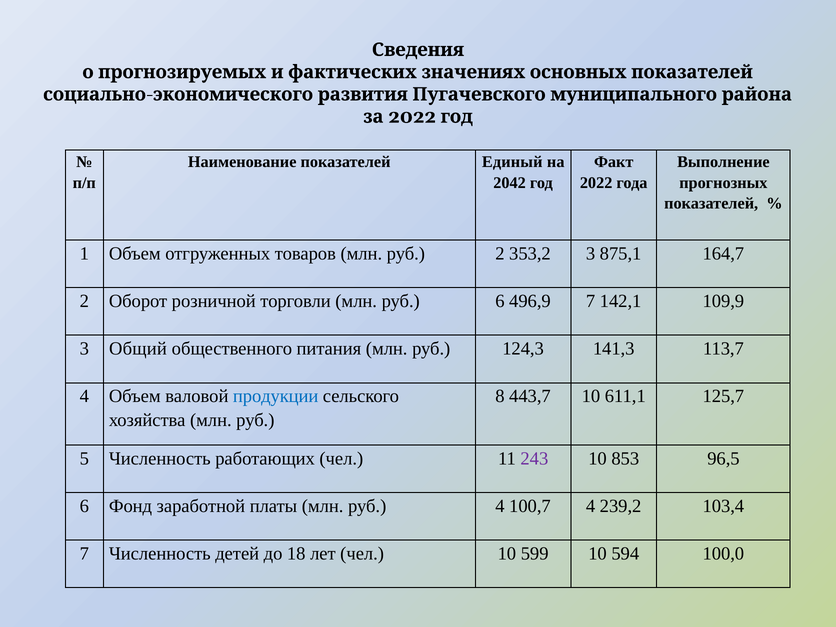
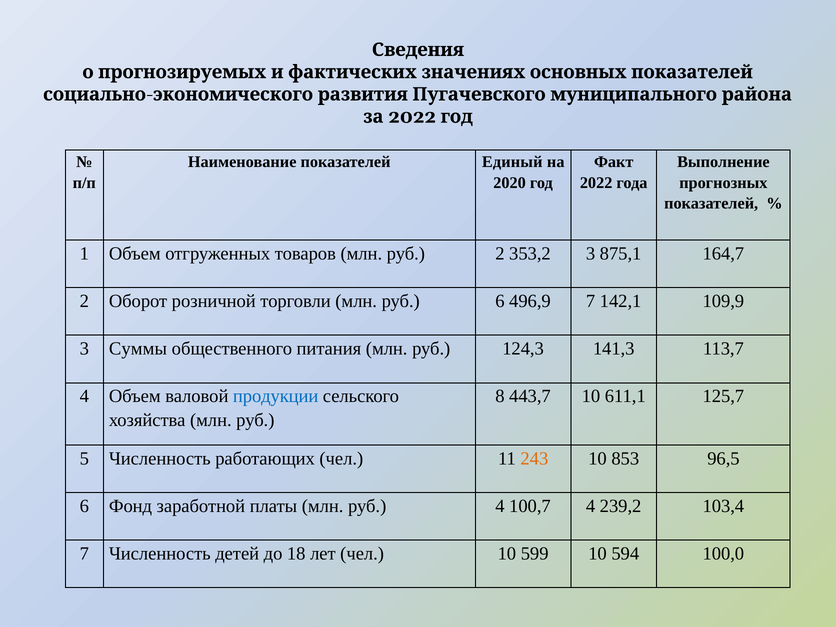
2042: 2042 -> 2020
Общий: Общий -> Суммы
243 colour: purple -> orange
